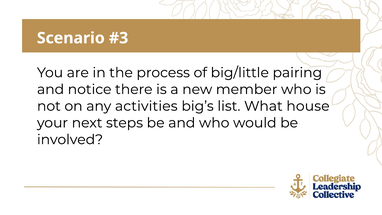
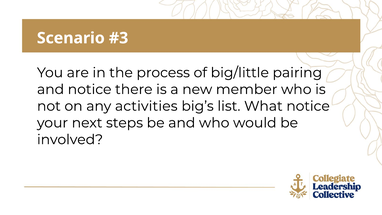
What house: house -> notice
